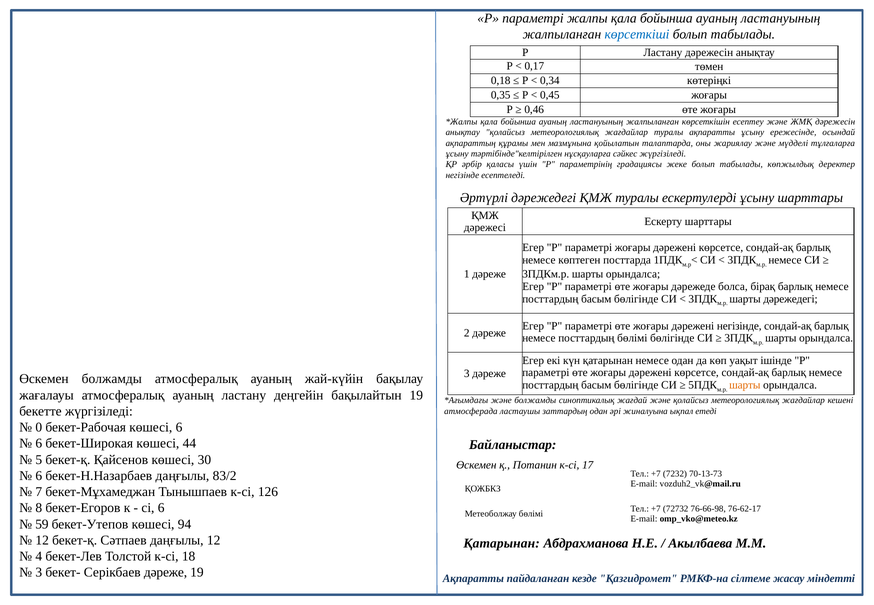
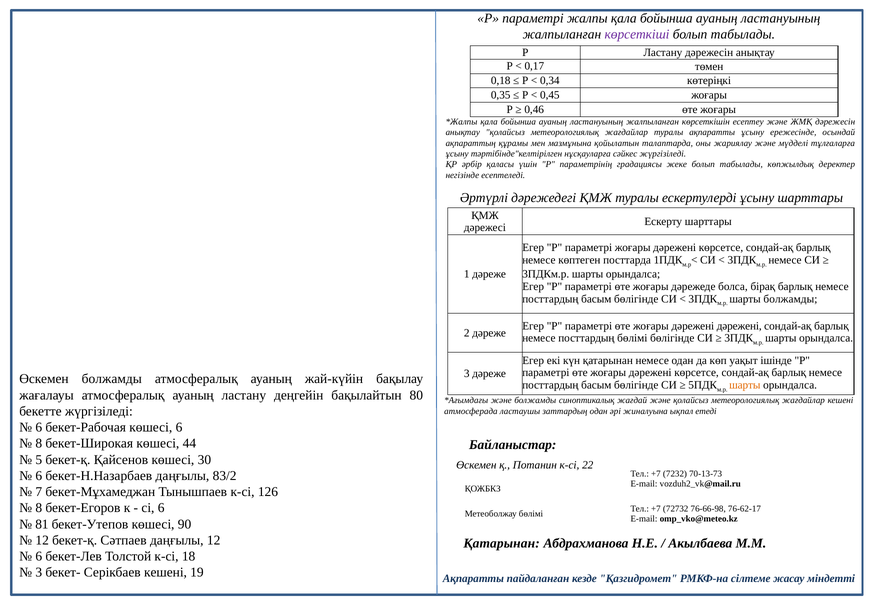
көрсеткіші colour: blue -> purple
шарты дәрежедегі: дәрежедегі -> болжамды
дәрежені негізінде: негізінде -> дәрежені
бақылайтын 19: 19 -> 80
0 at (39, 427): 0 -> 6
6 at (39, 444): 6 -> 8
17: 17 -> 22
59: 59 -> 81
94: 94 -> 90
4 at (39, 556): 4 -> 6
Серікбаев дәреже: дәреже -> кешені
